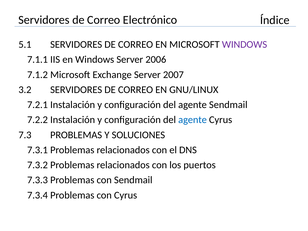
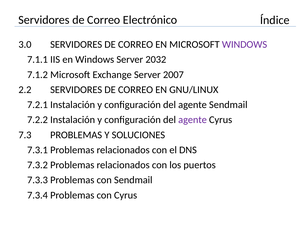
5.1: 5.1 -> 3.0
2006: 2006 -> 2032
3.2: 3.2 -> 2.2
agente at (193, 120) colour: blue -> purple
